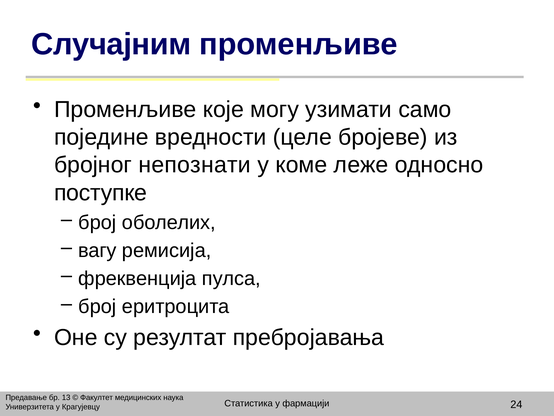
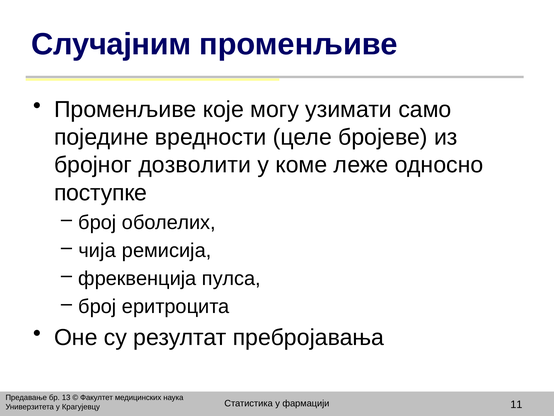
непознати: непознати -> дозволити
вагу: вагу -> чија
24: 24 -> 11
